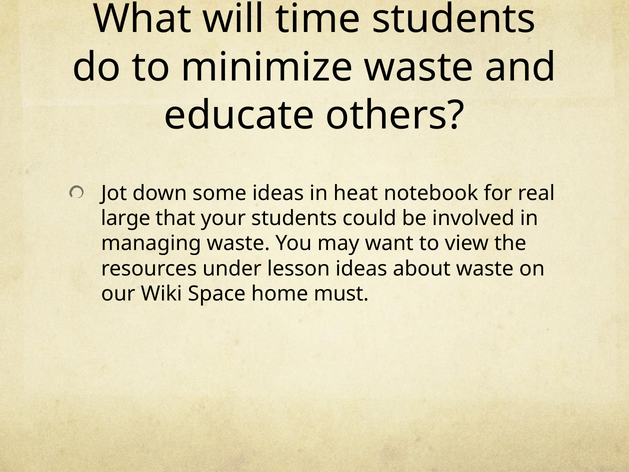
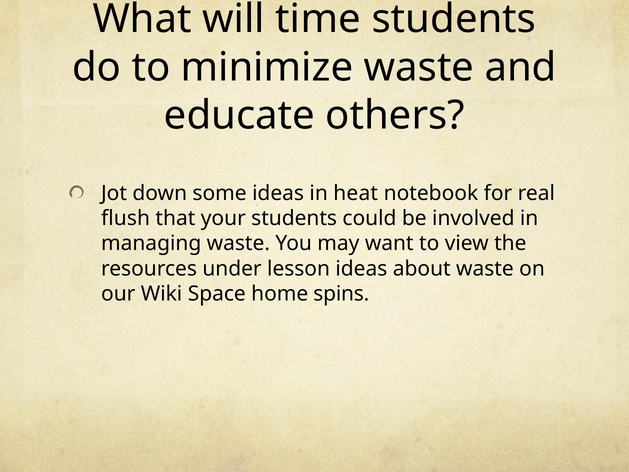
large: large -> flush
must: must -> spins
